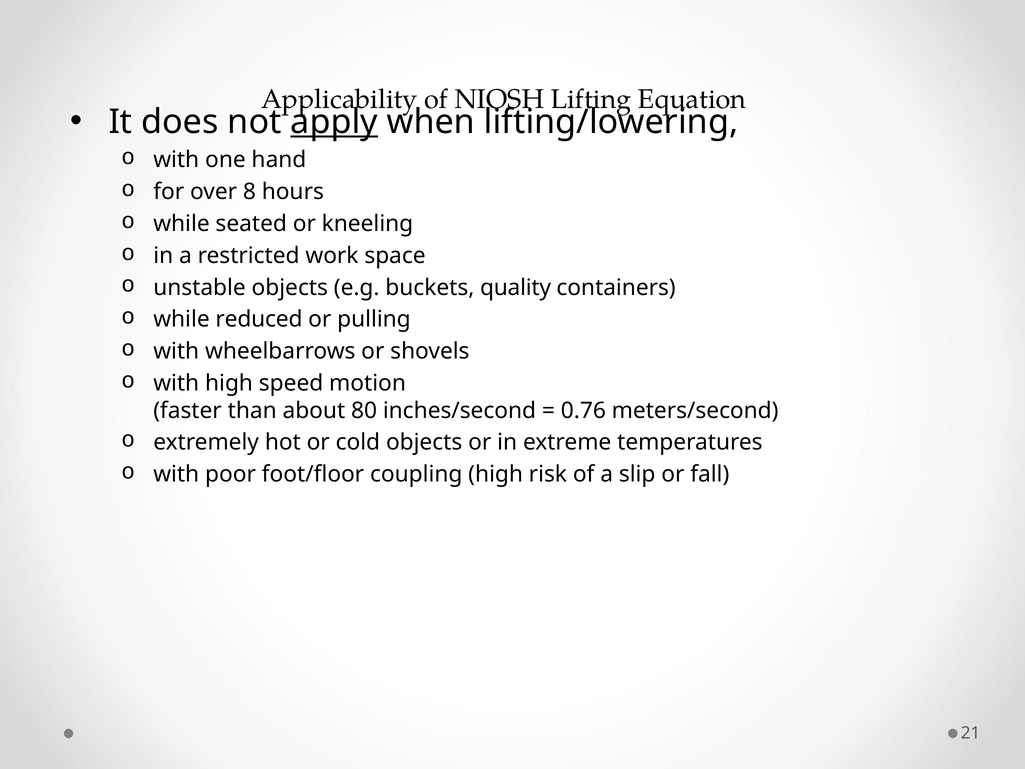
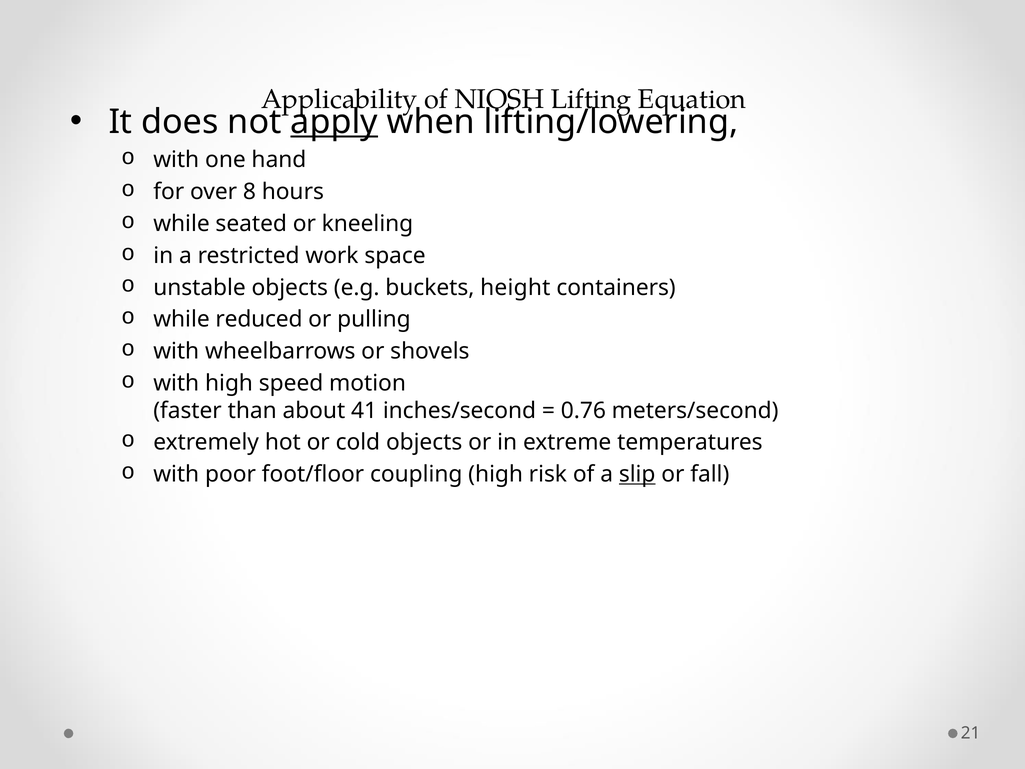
quality: quality -> height
80: 80 -> 41
slip underline: none -> present
